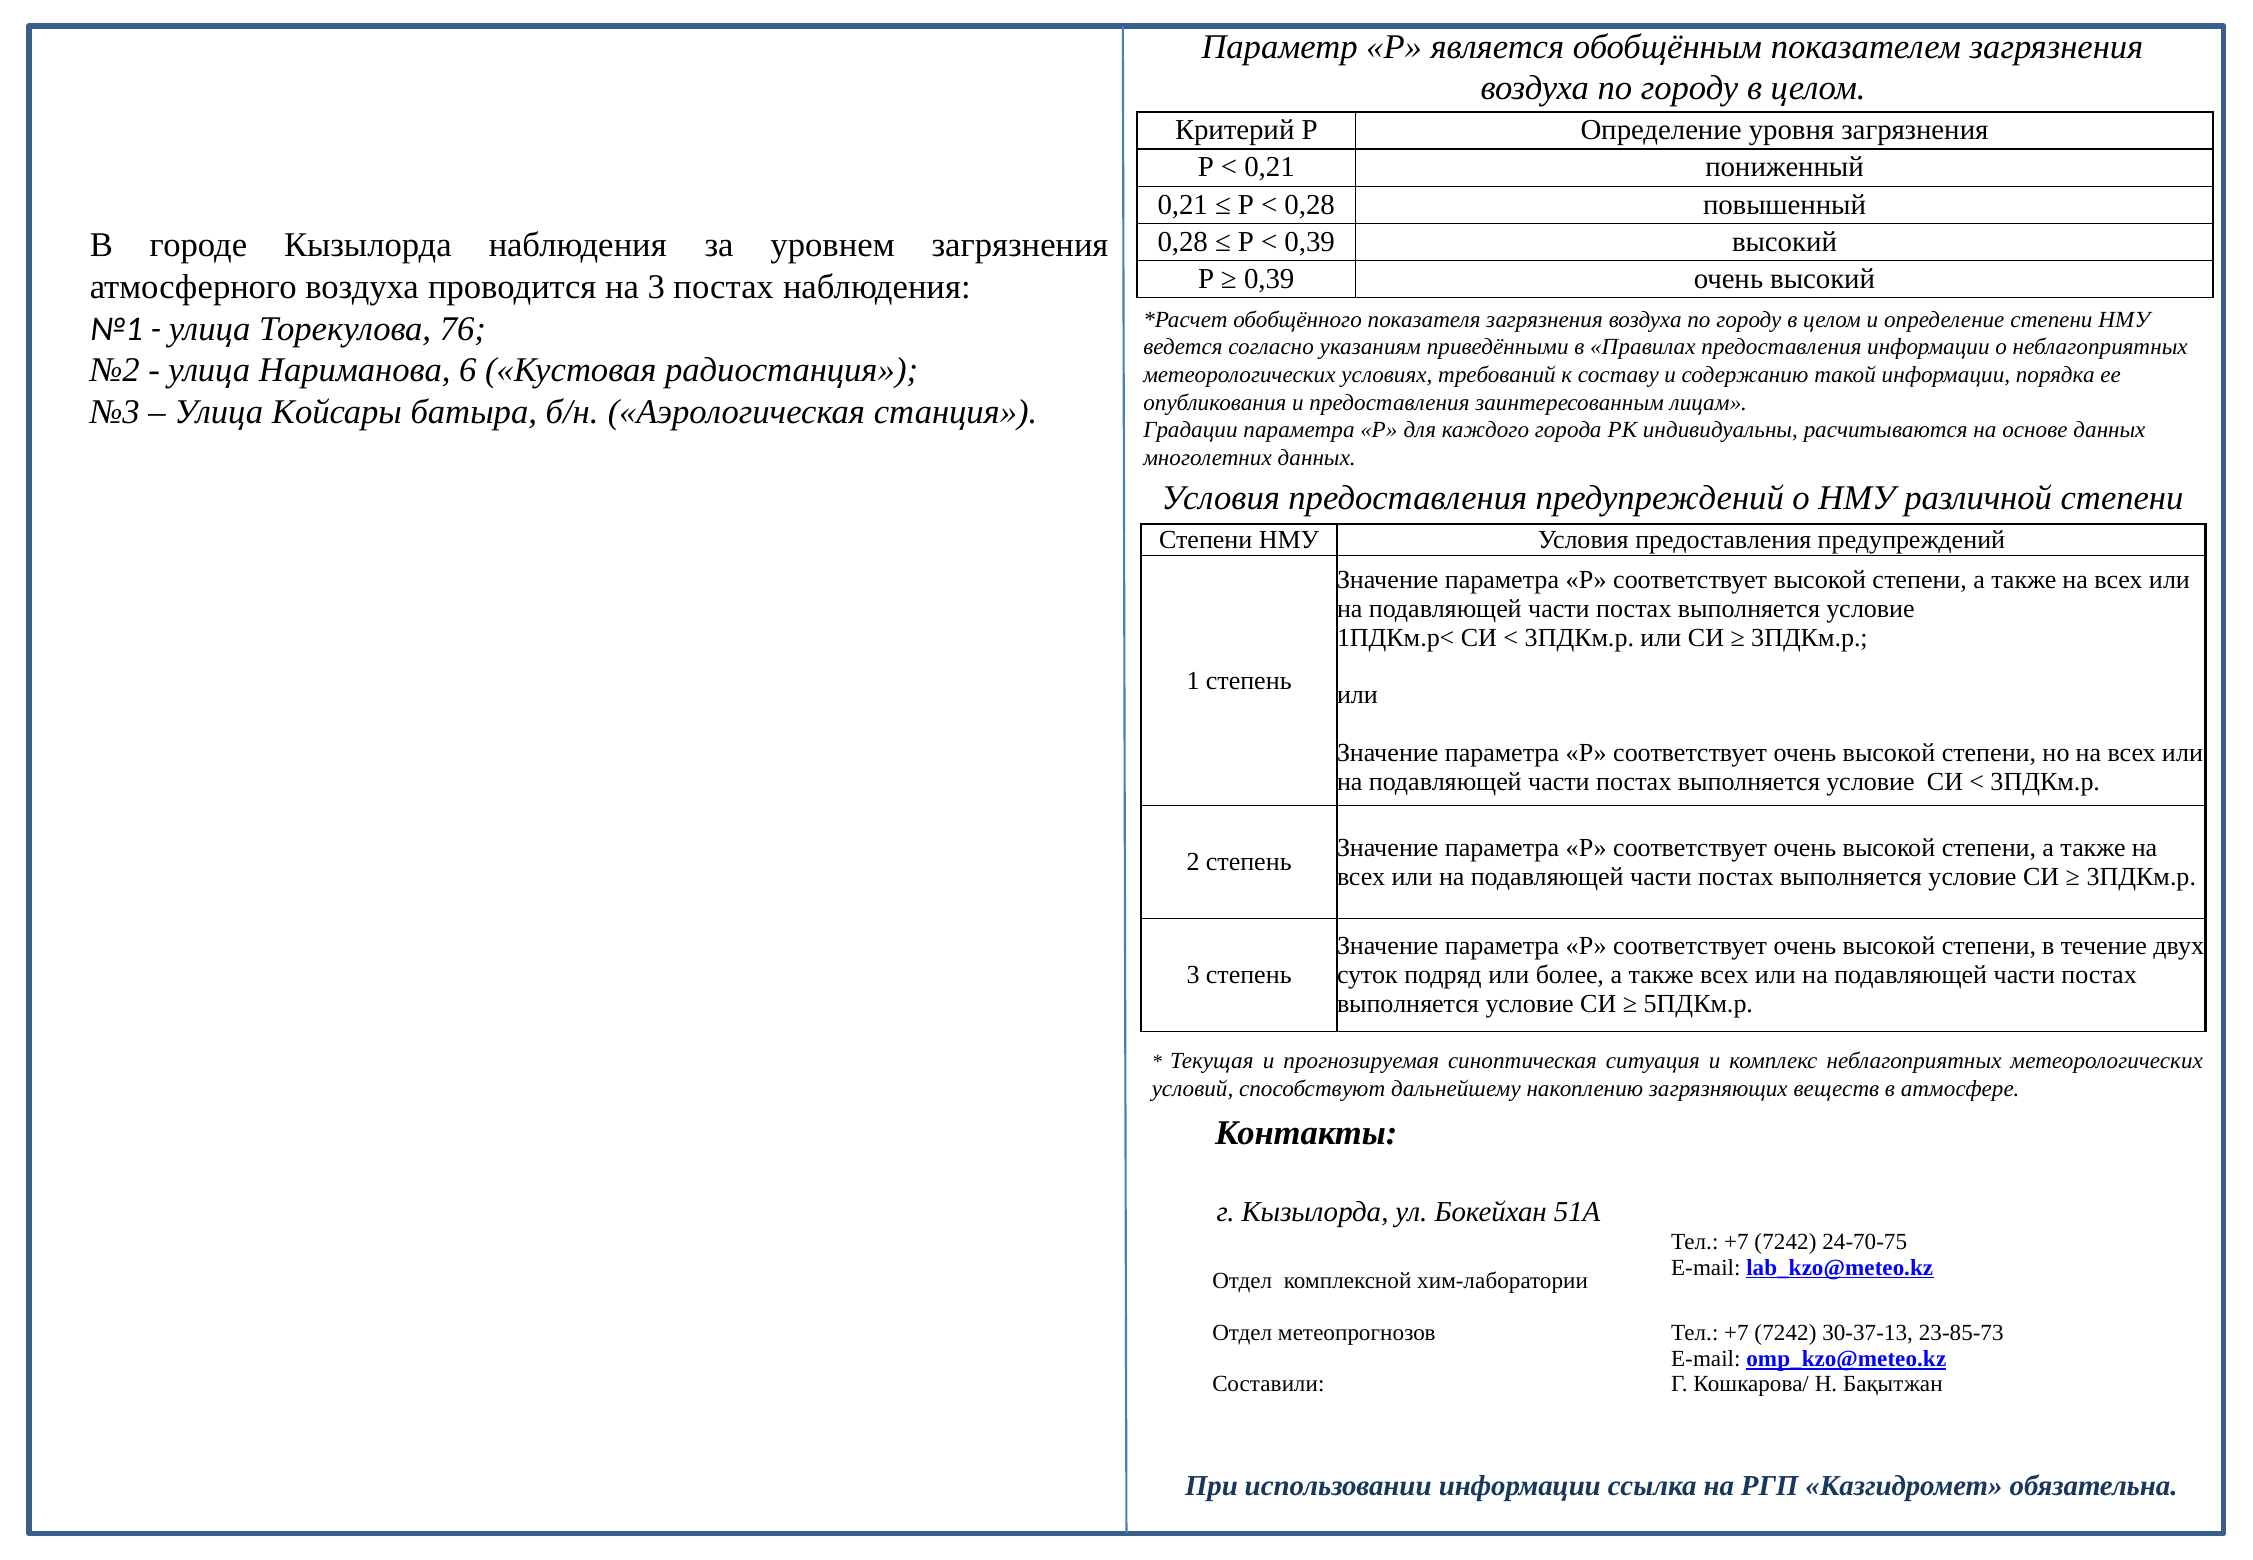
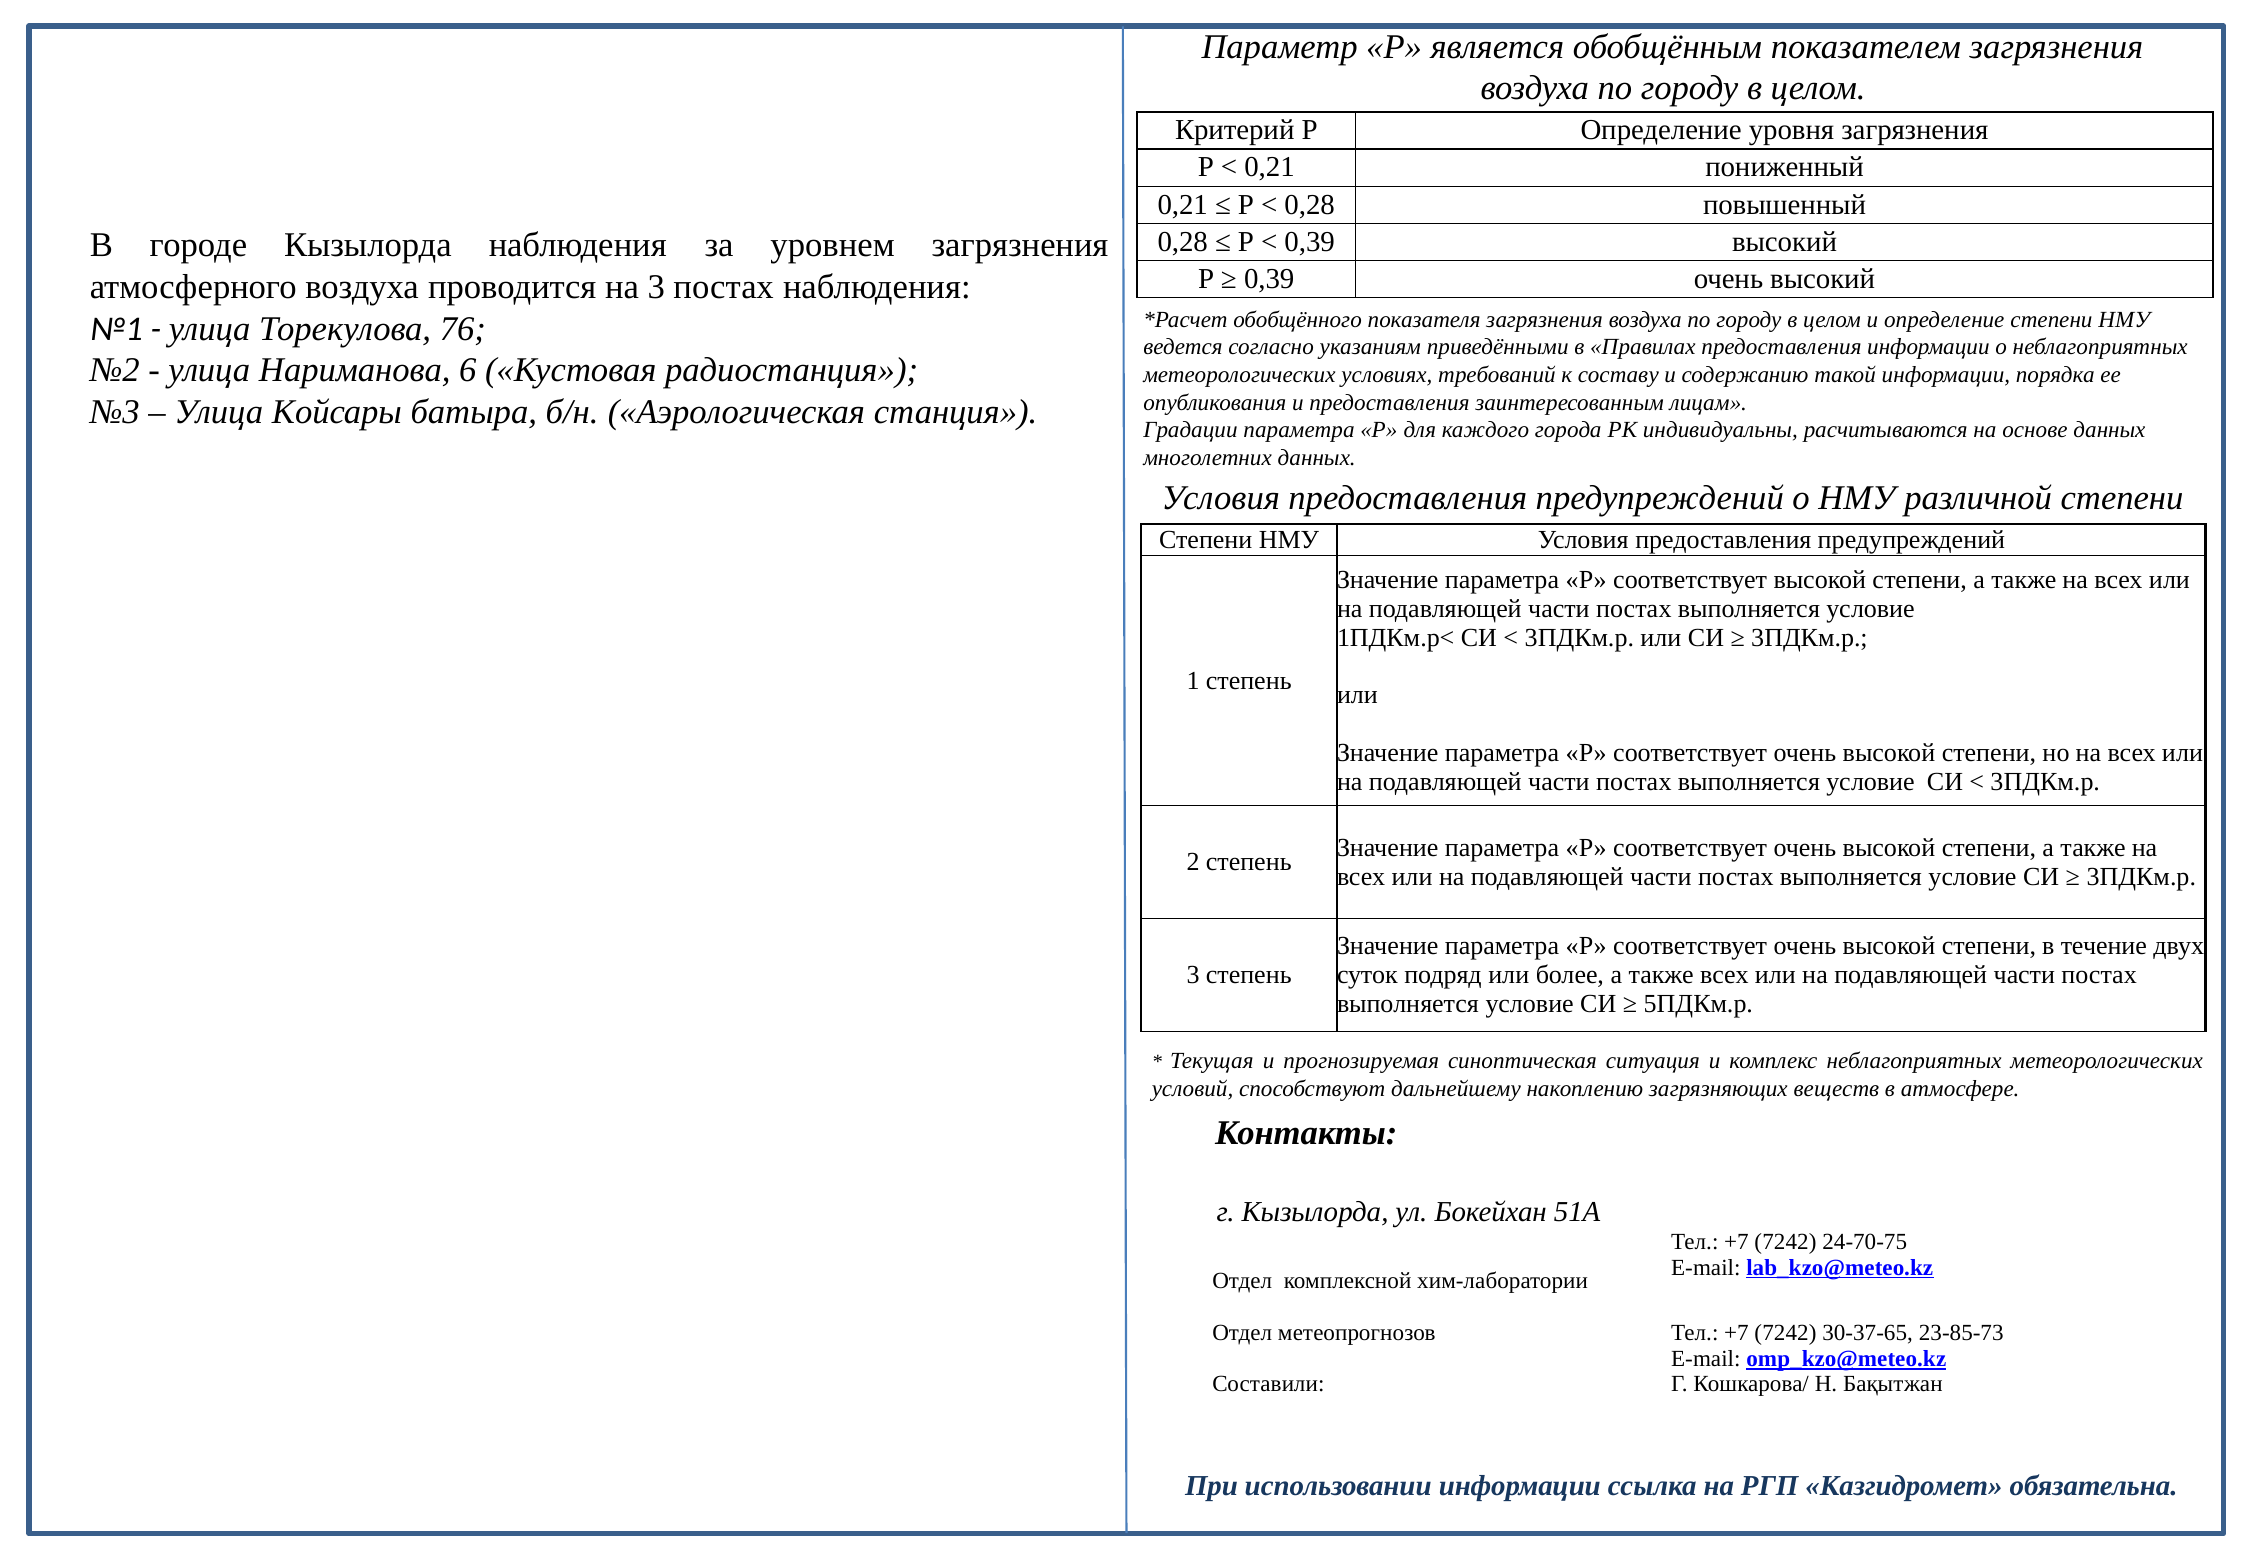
30-37-13: 30-37-13 -> 30-37-65
